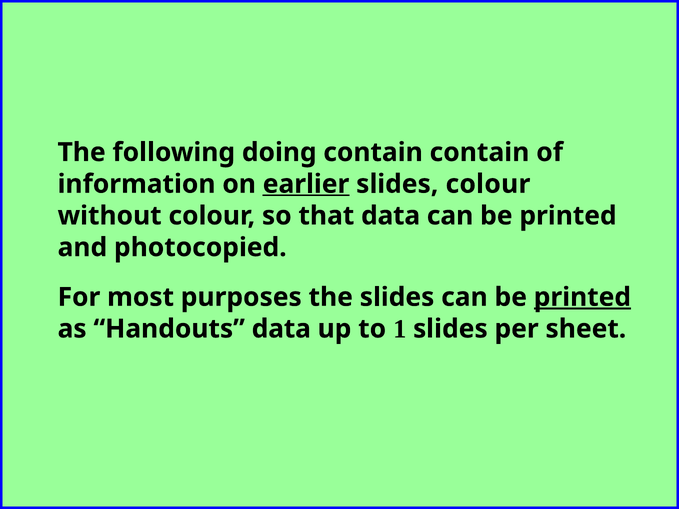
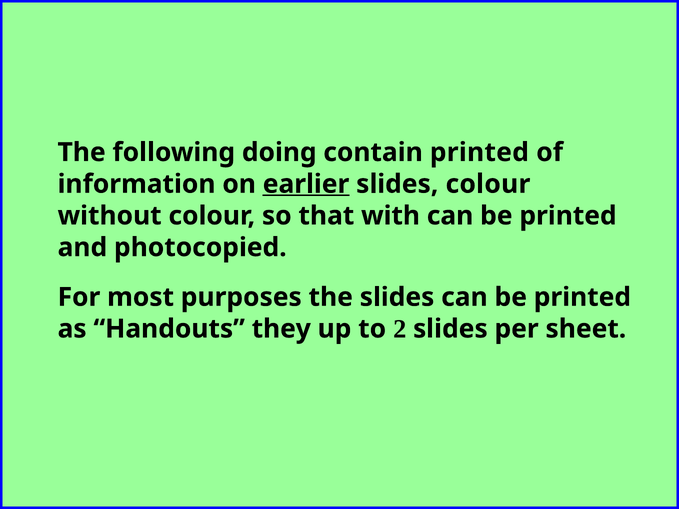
contain contain: contain -> printed
that data: data -> with
printed at (582, 297) underline: present -> none
Handouts data: data -> they
1: 1 -> 2
